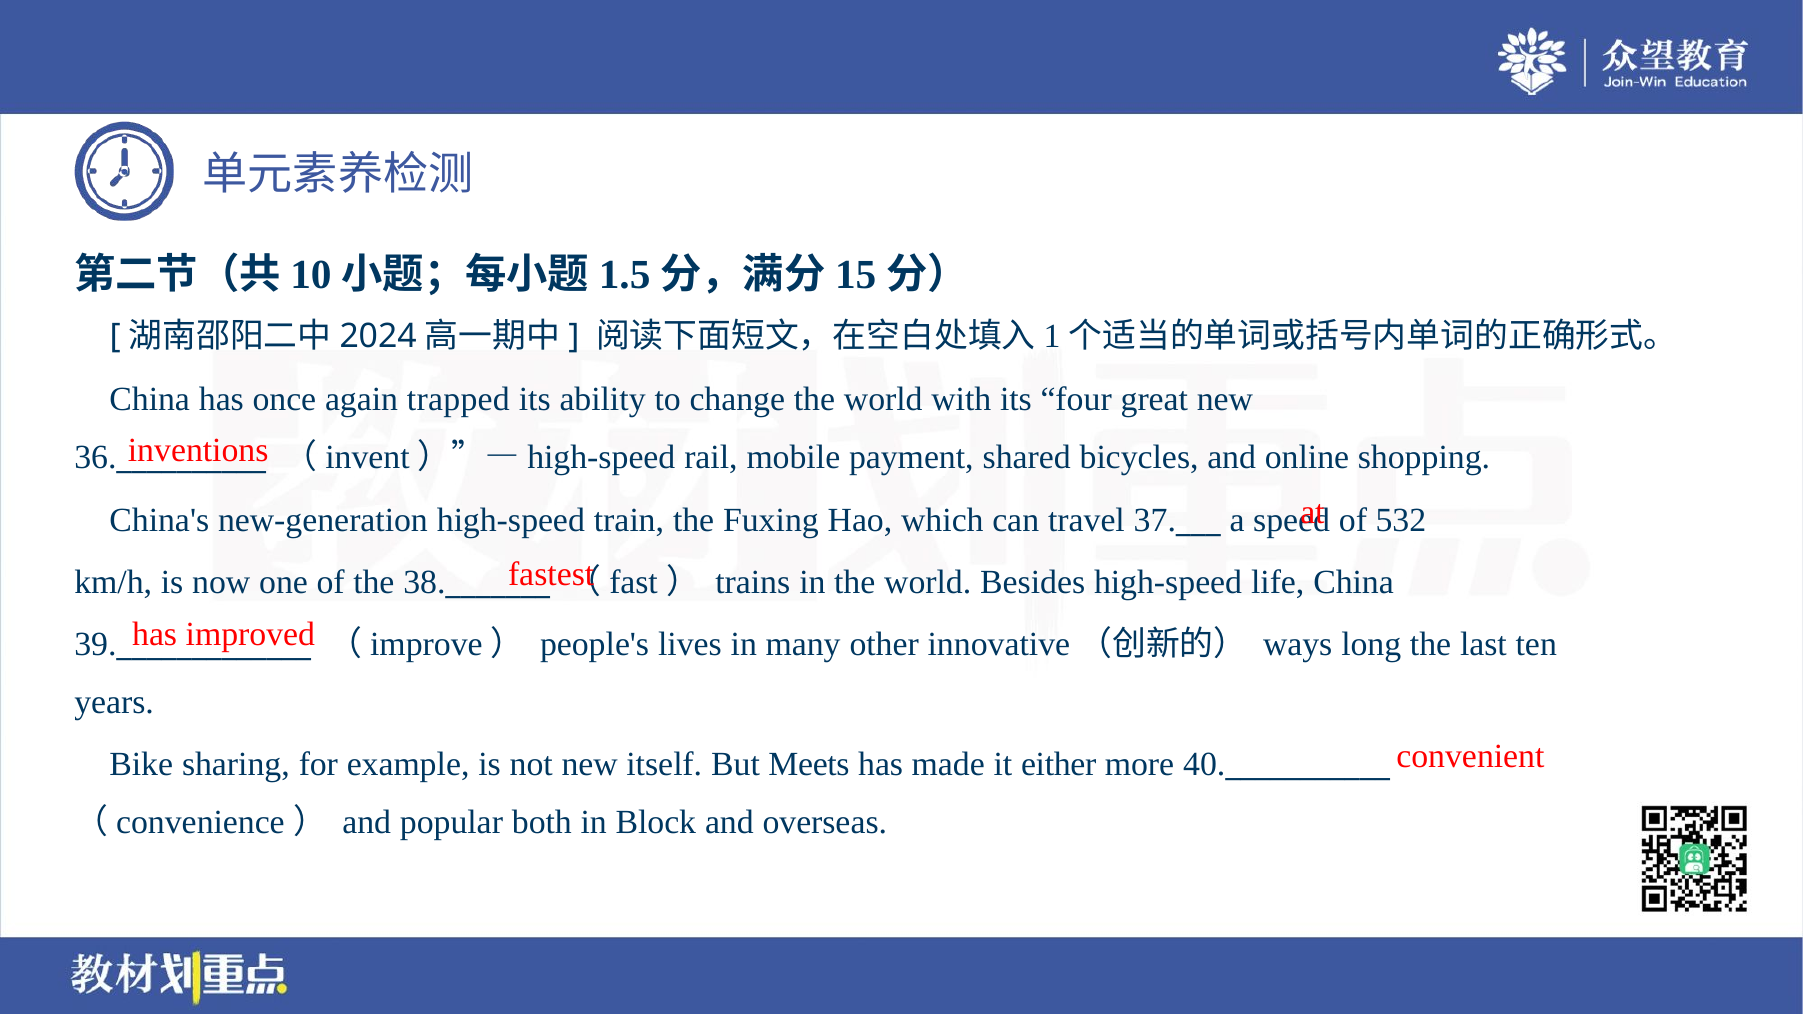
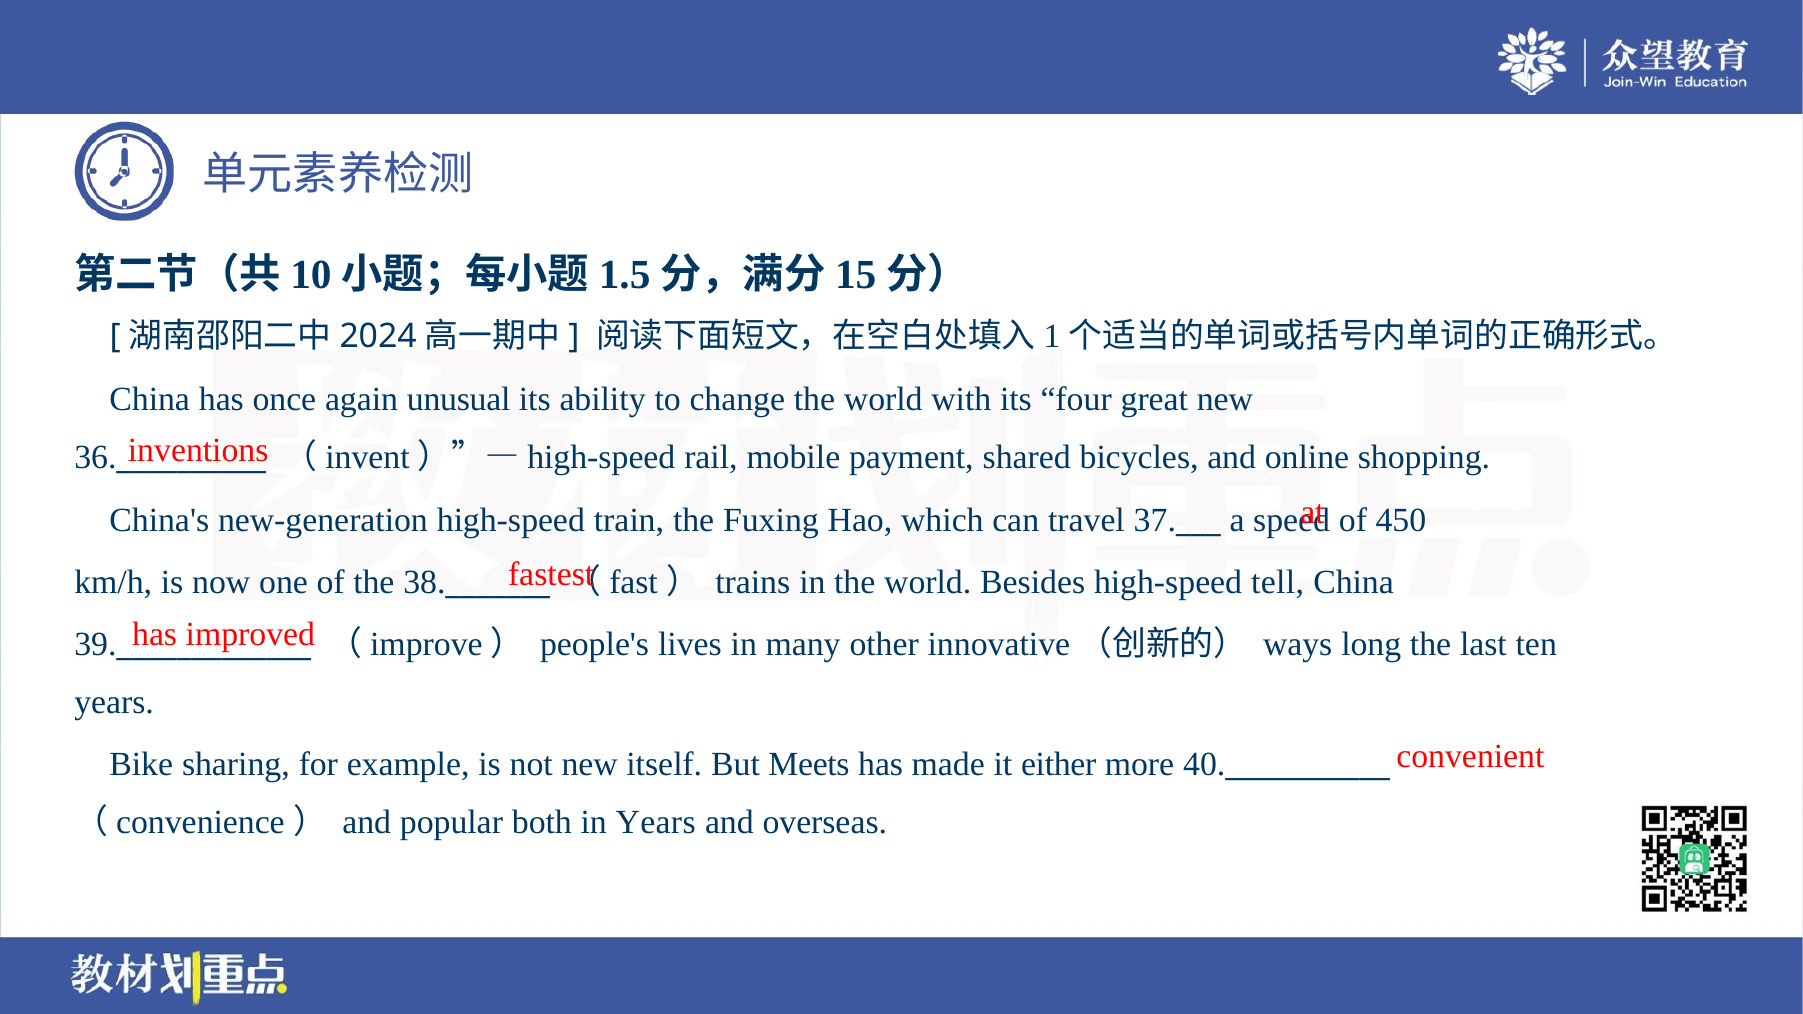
trapped: trapped -> unusual
532: 532 -> 450
life: life -> tell
in Block: Block -> Years
